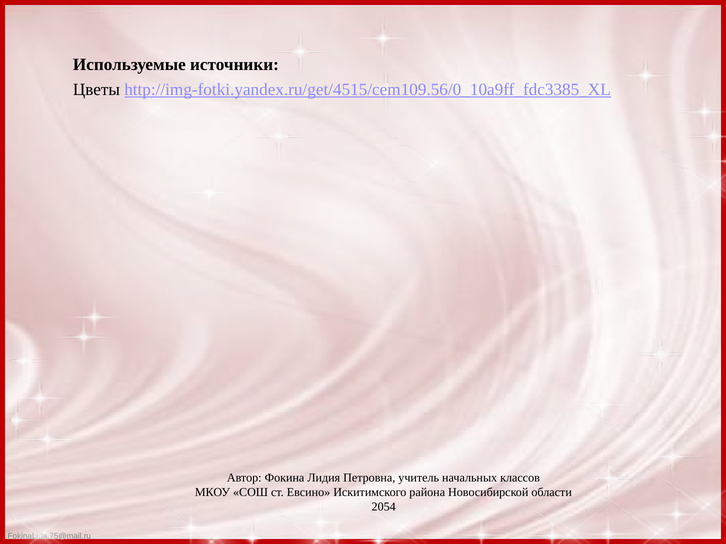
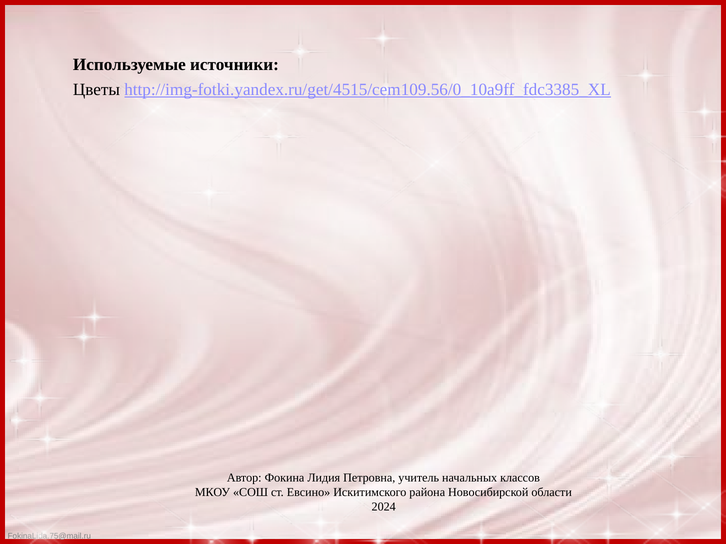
2054: 2054 -> 2024
